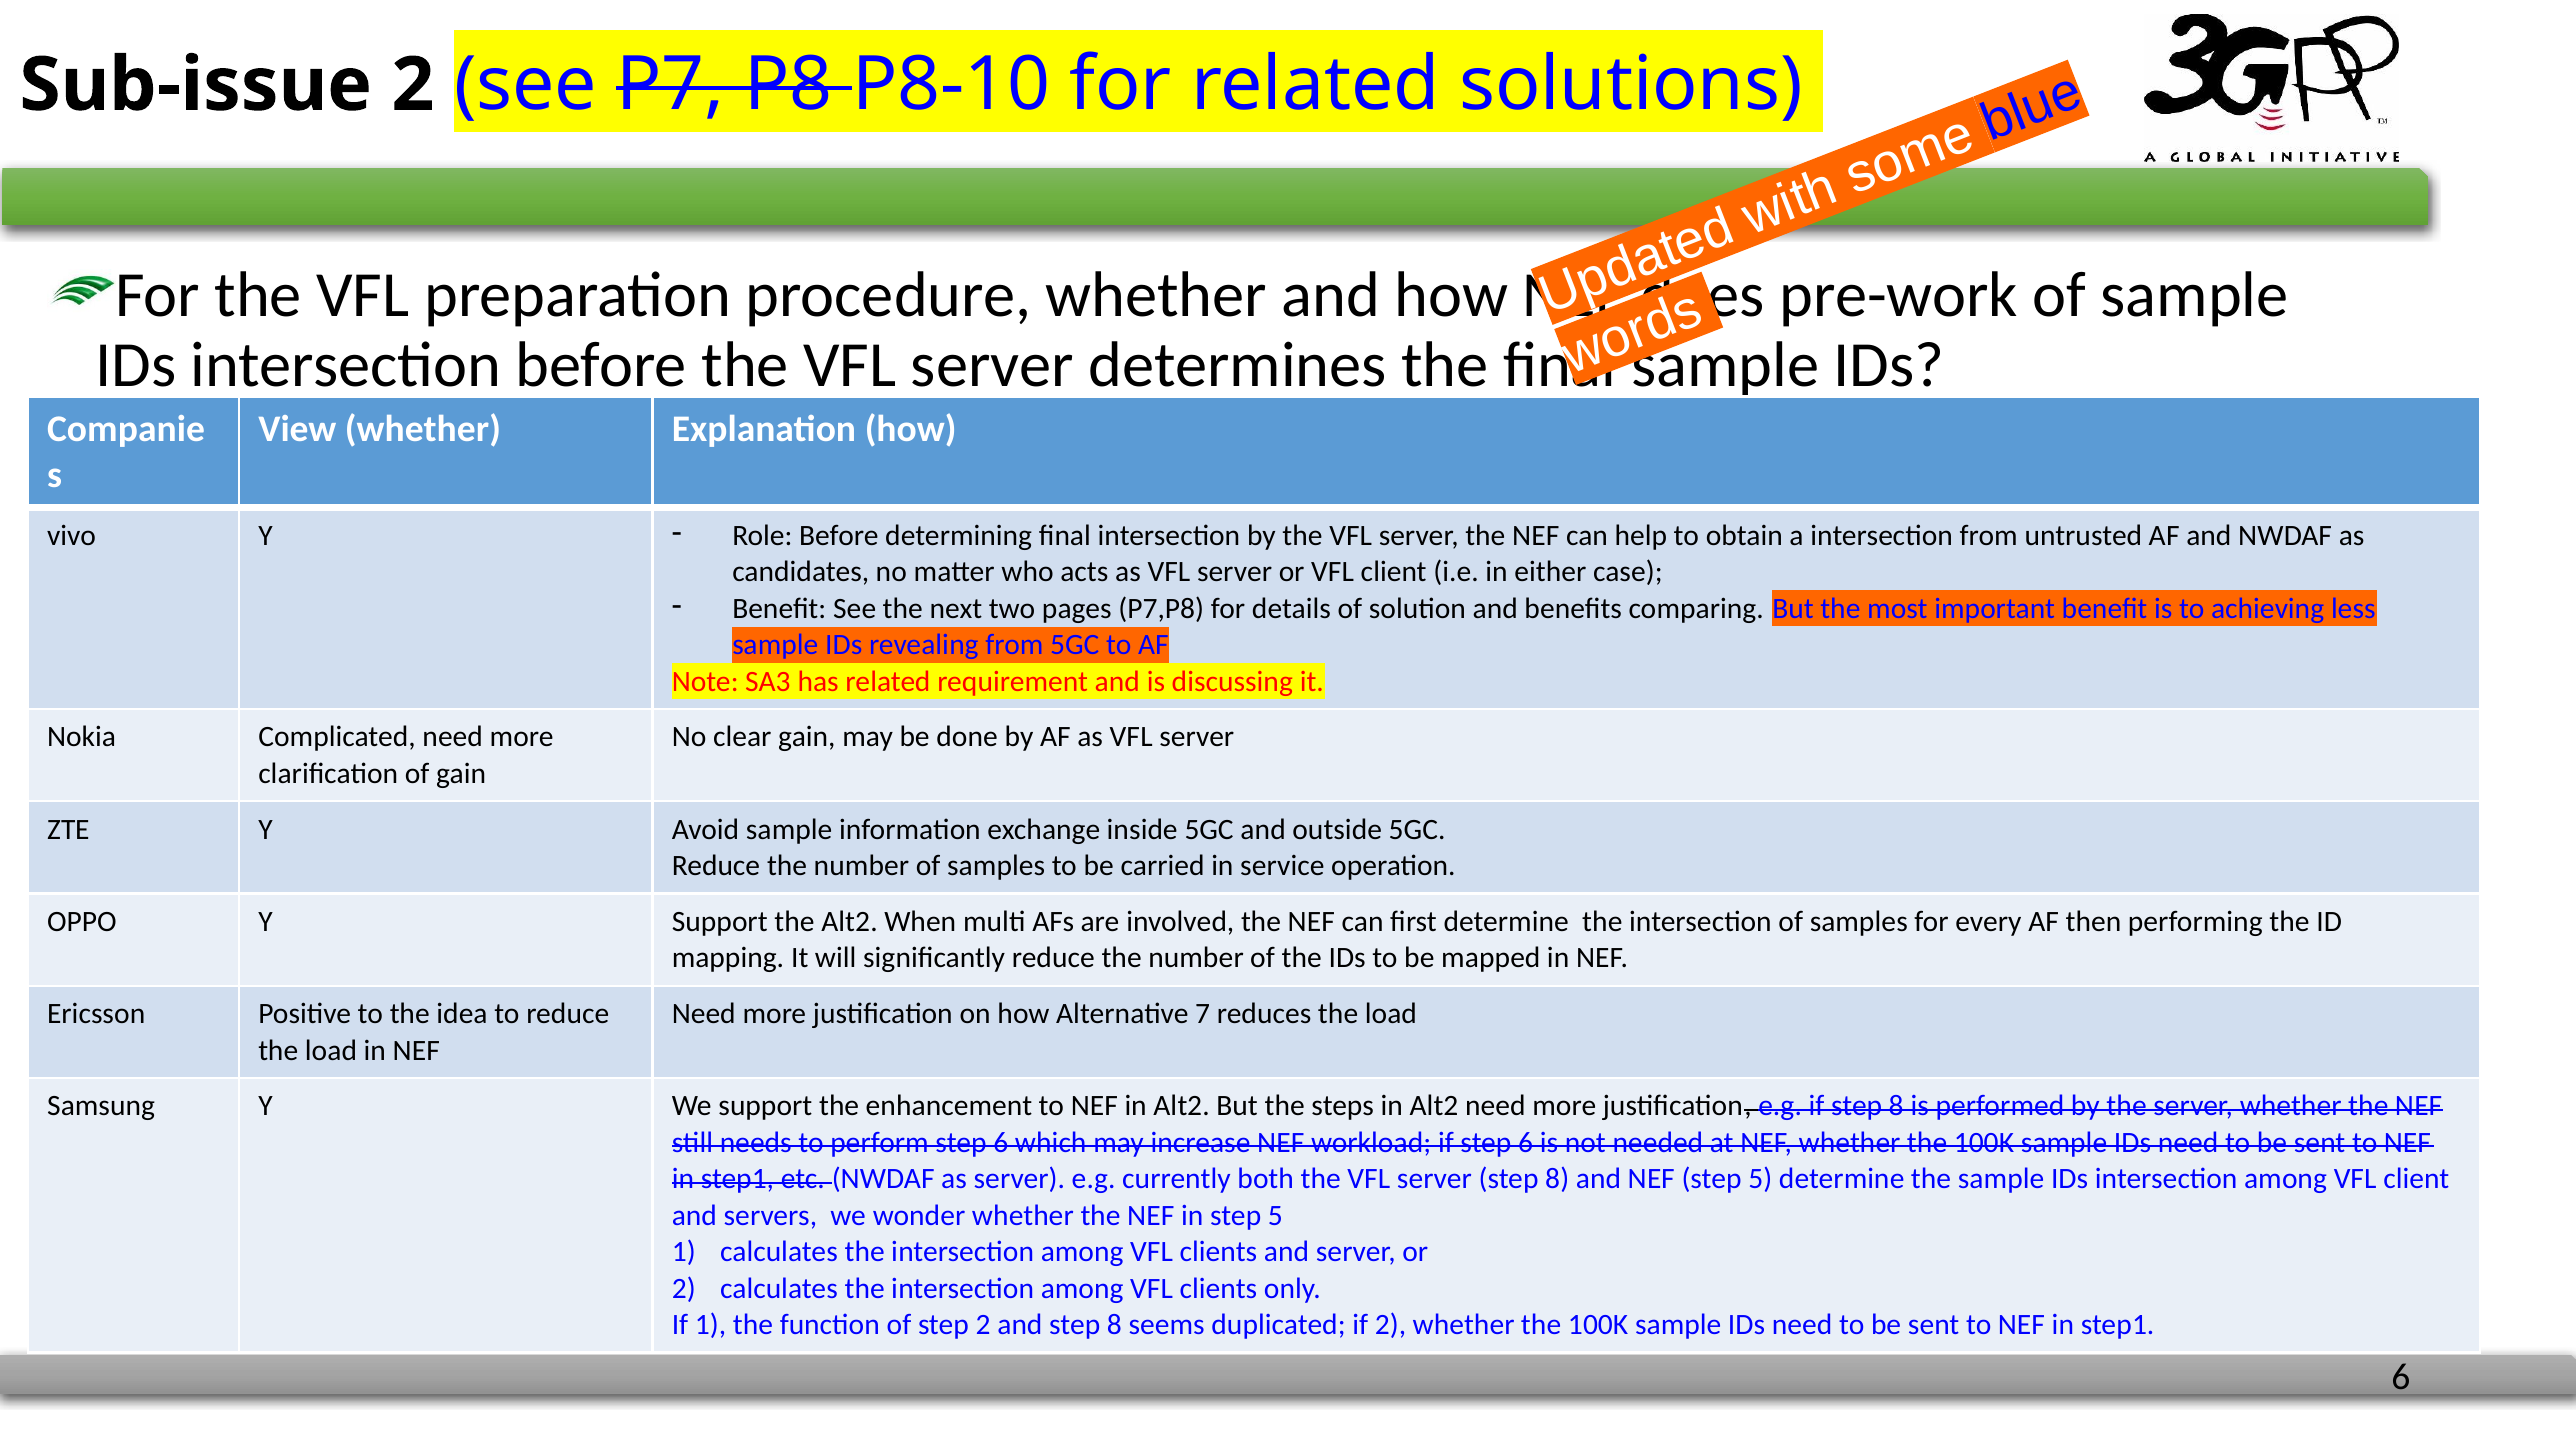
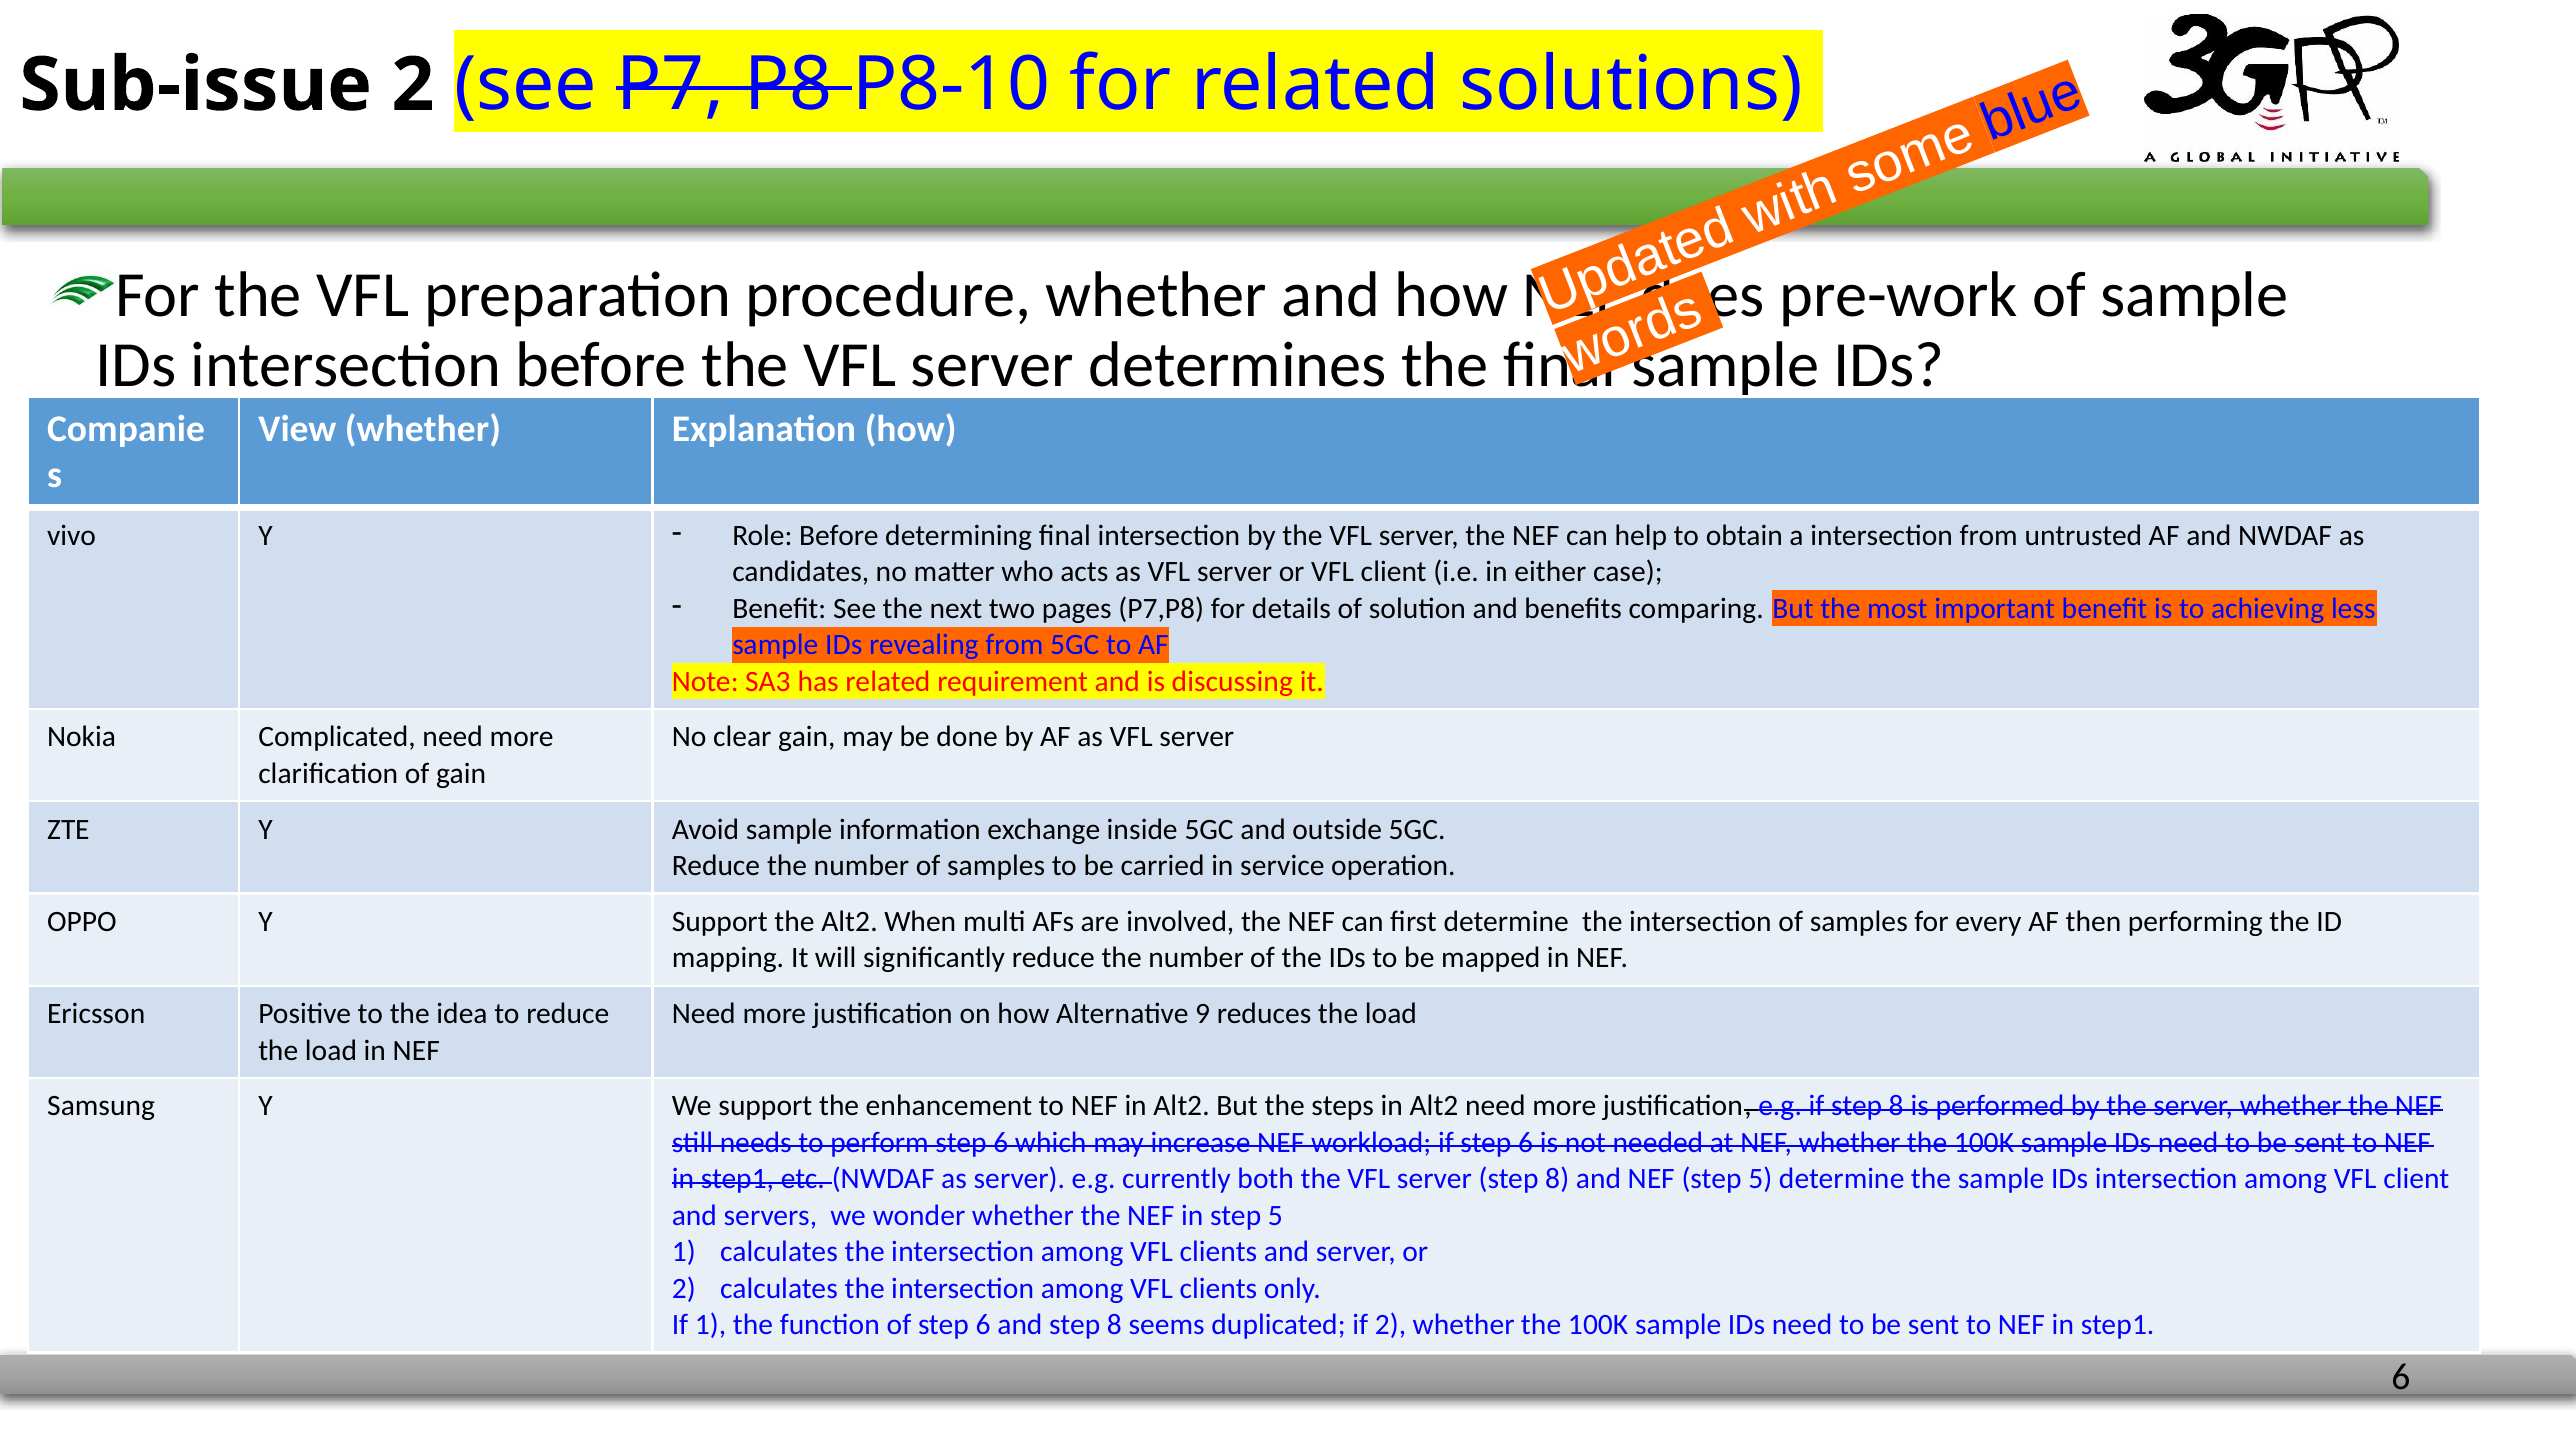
7: 7 -> 9
of step 2: 2 -> 6
